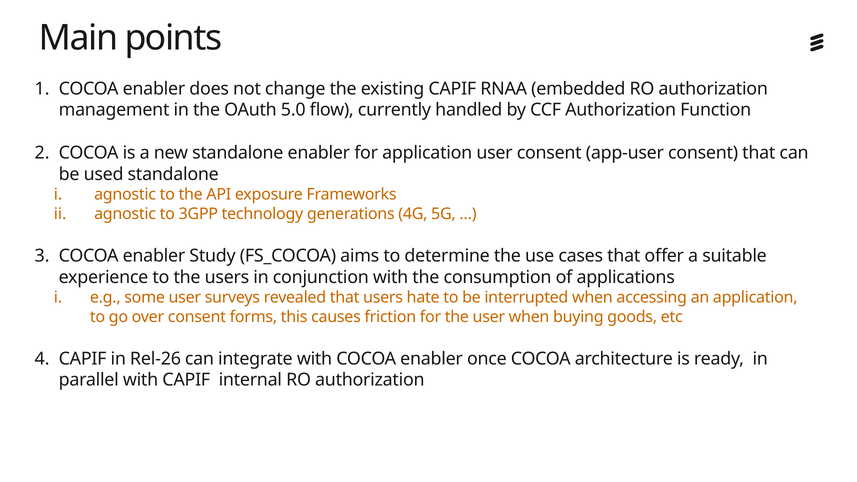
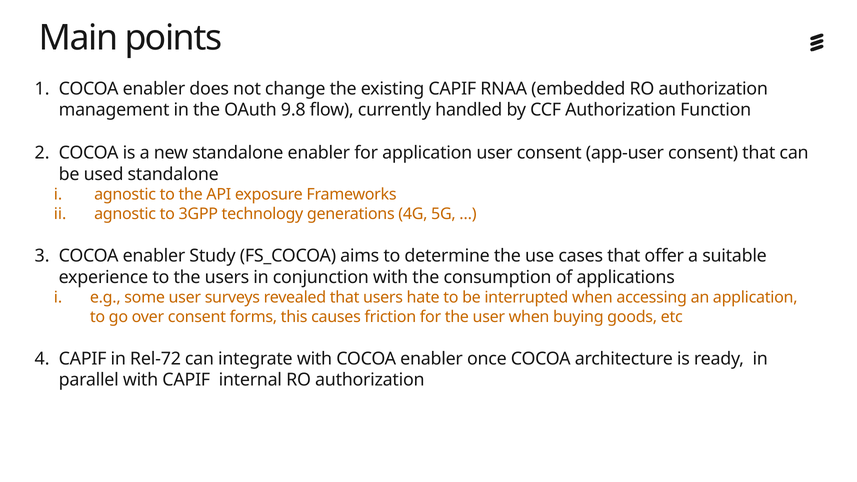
5.0: 5.0 -> 9.8
Rel-26: Rel-26 -> Rel-72
